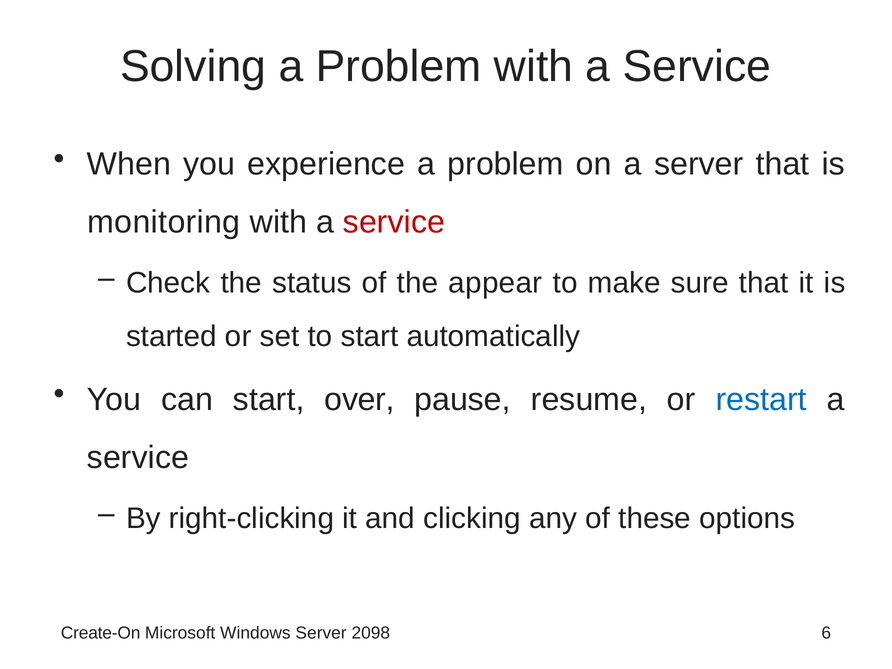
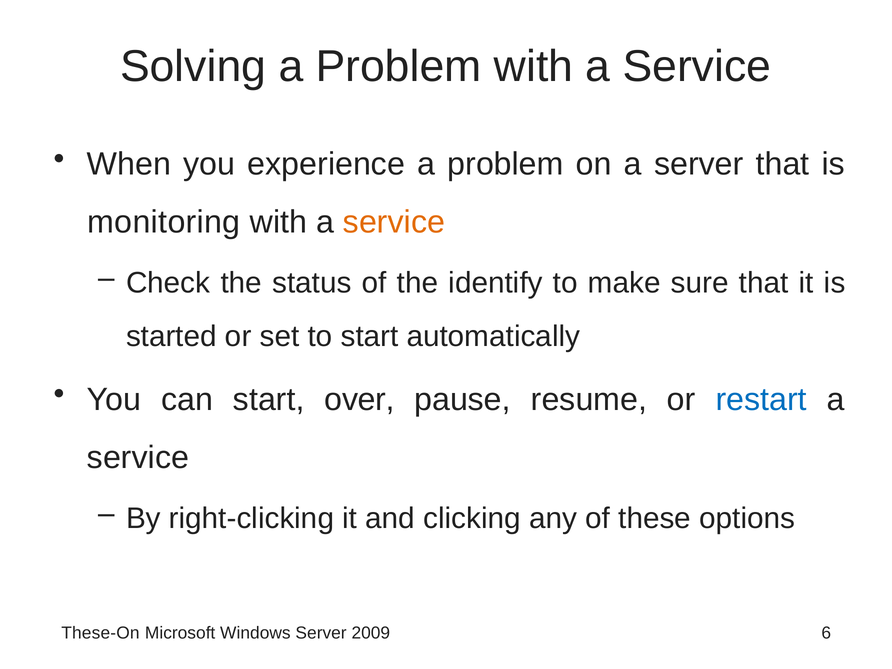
service at (394, 222) colour: red -> orange
appear: appear -> identify
Create-On: Create-On -> These-On
2098: 2098 -> 2009
